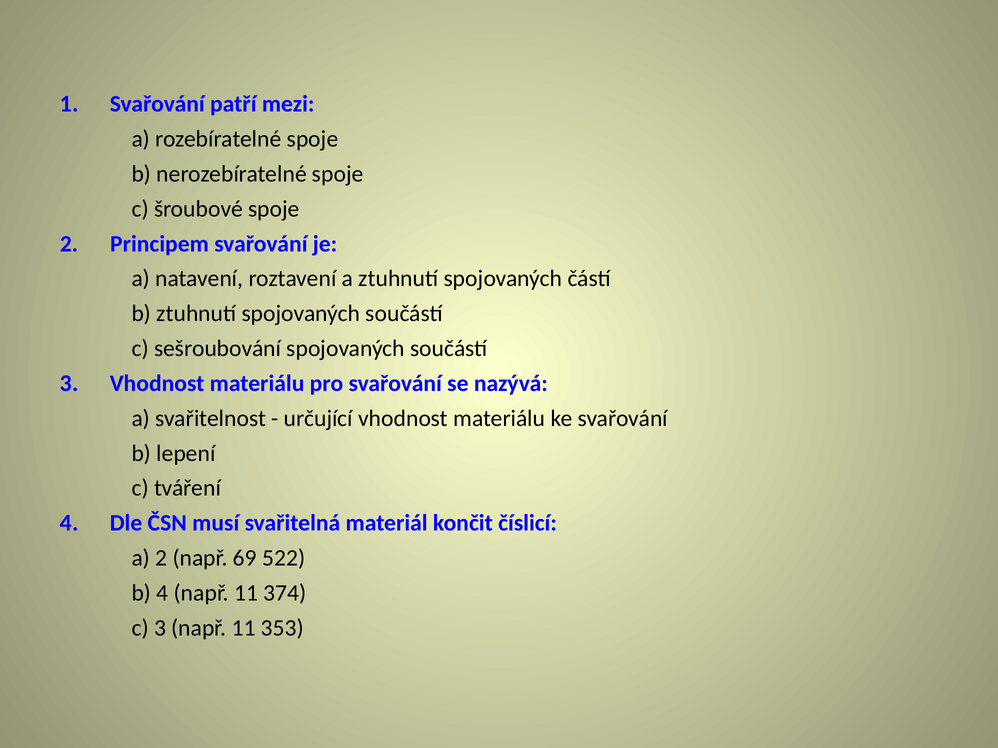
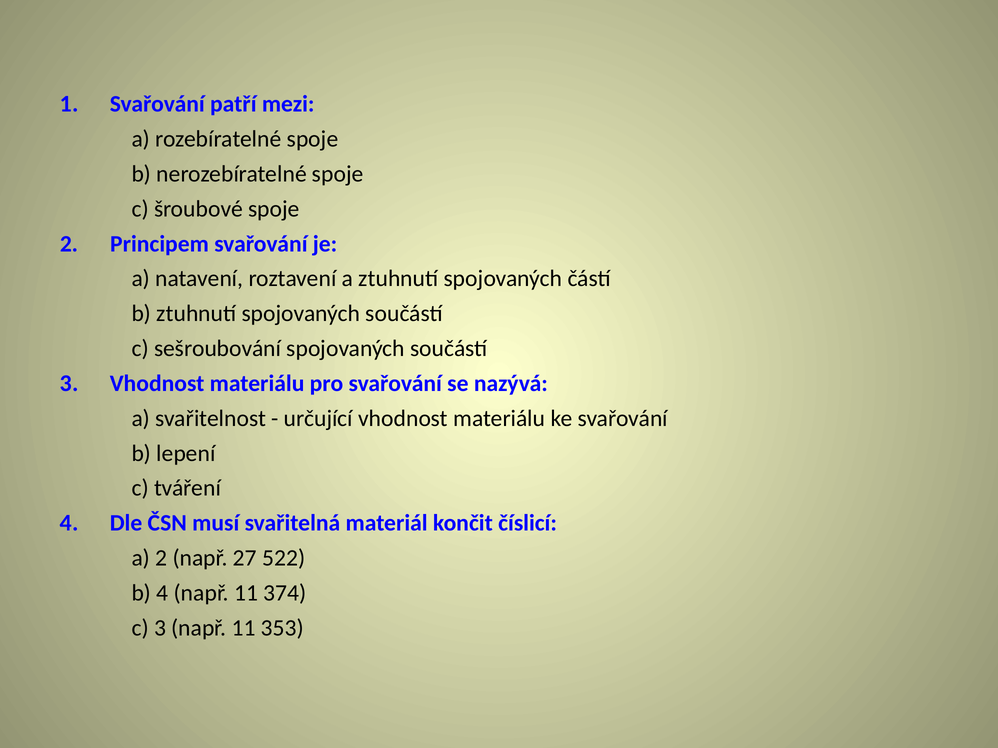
69: 69 -> 27
